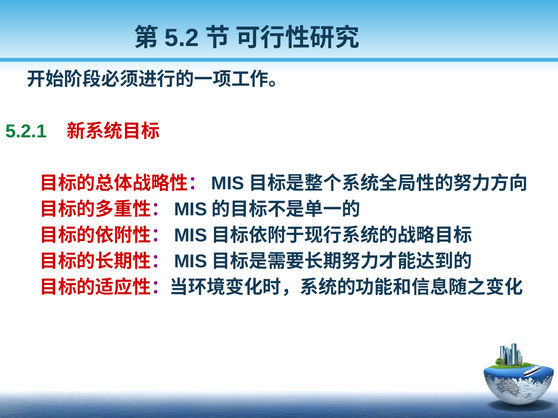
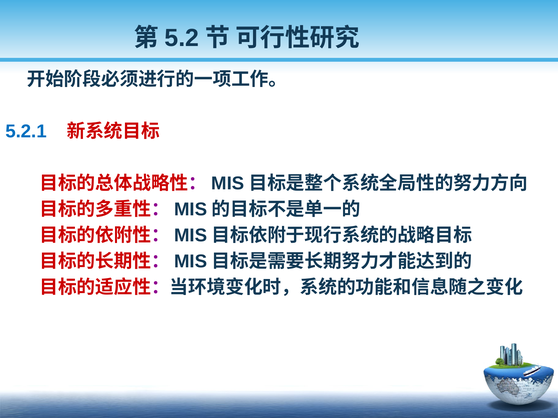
5.2.1 colour: green -> blue
